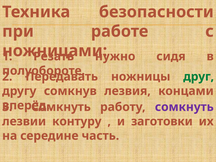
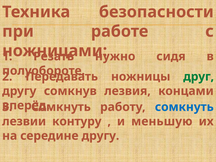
сомкнуть at (184, 107) colour: purple -> blue
заготовки: заготовки -> меньшую
середине часть: часть -> другу
